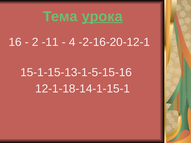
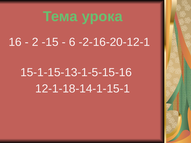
урока underline: present -> none
-11: -11 -> -15
4: 4 -> 6
